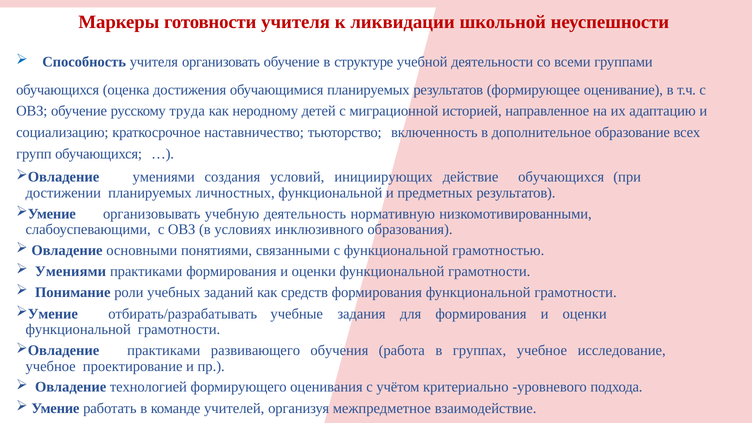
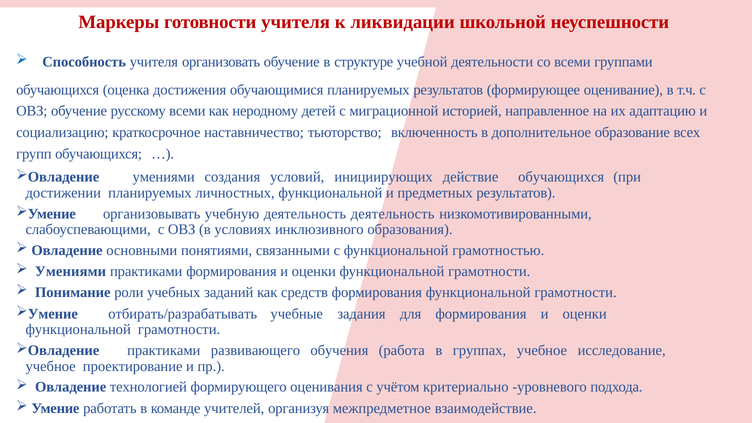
русскому труда: труда -> всеми
деятельность нормативную: нормативную -> деятельность
